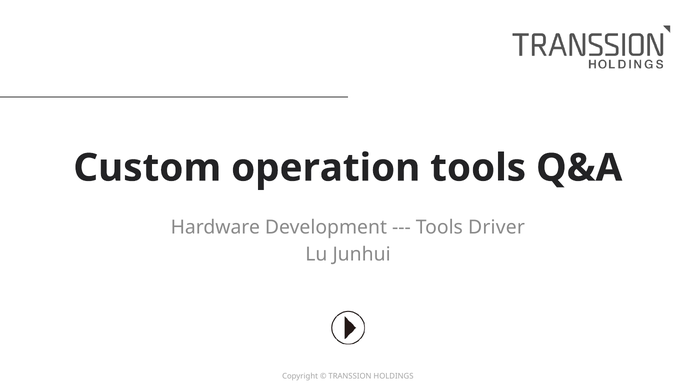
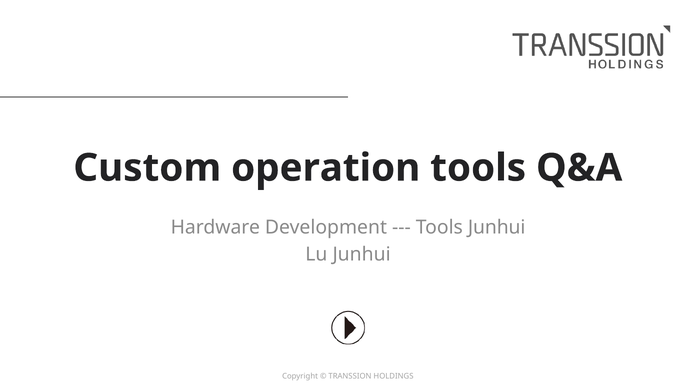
Tools Driver: Driver -> Junhui
